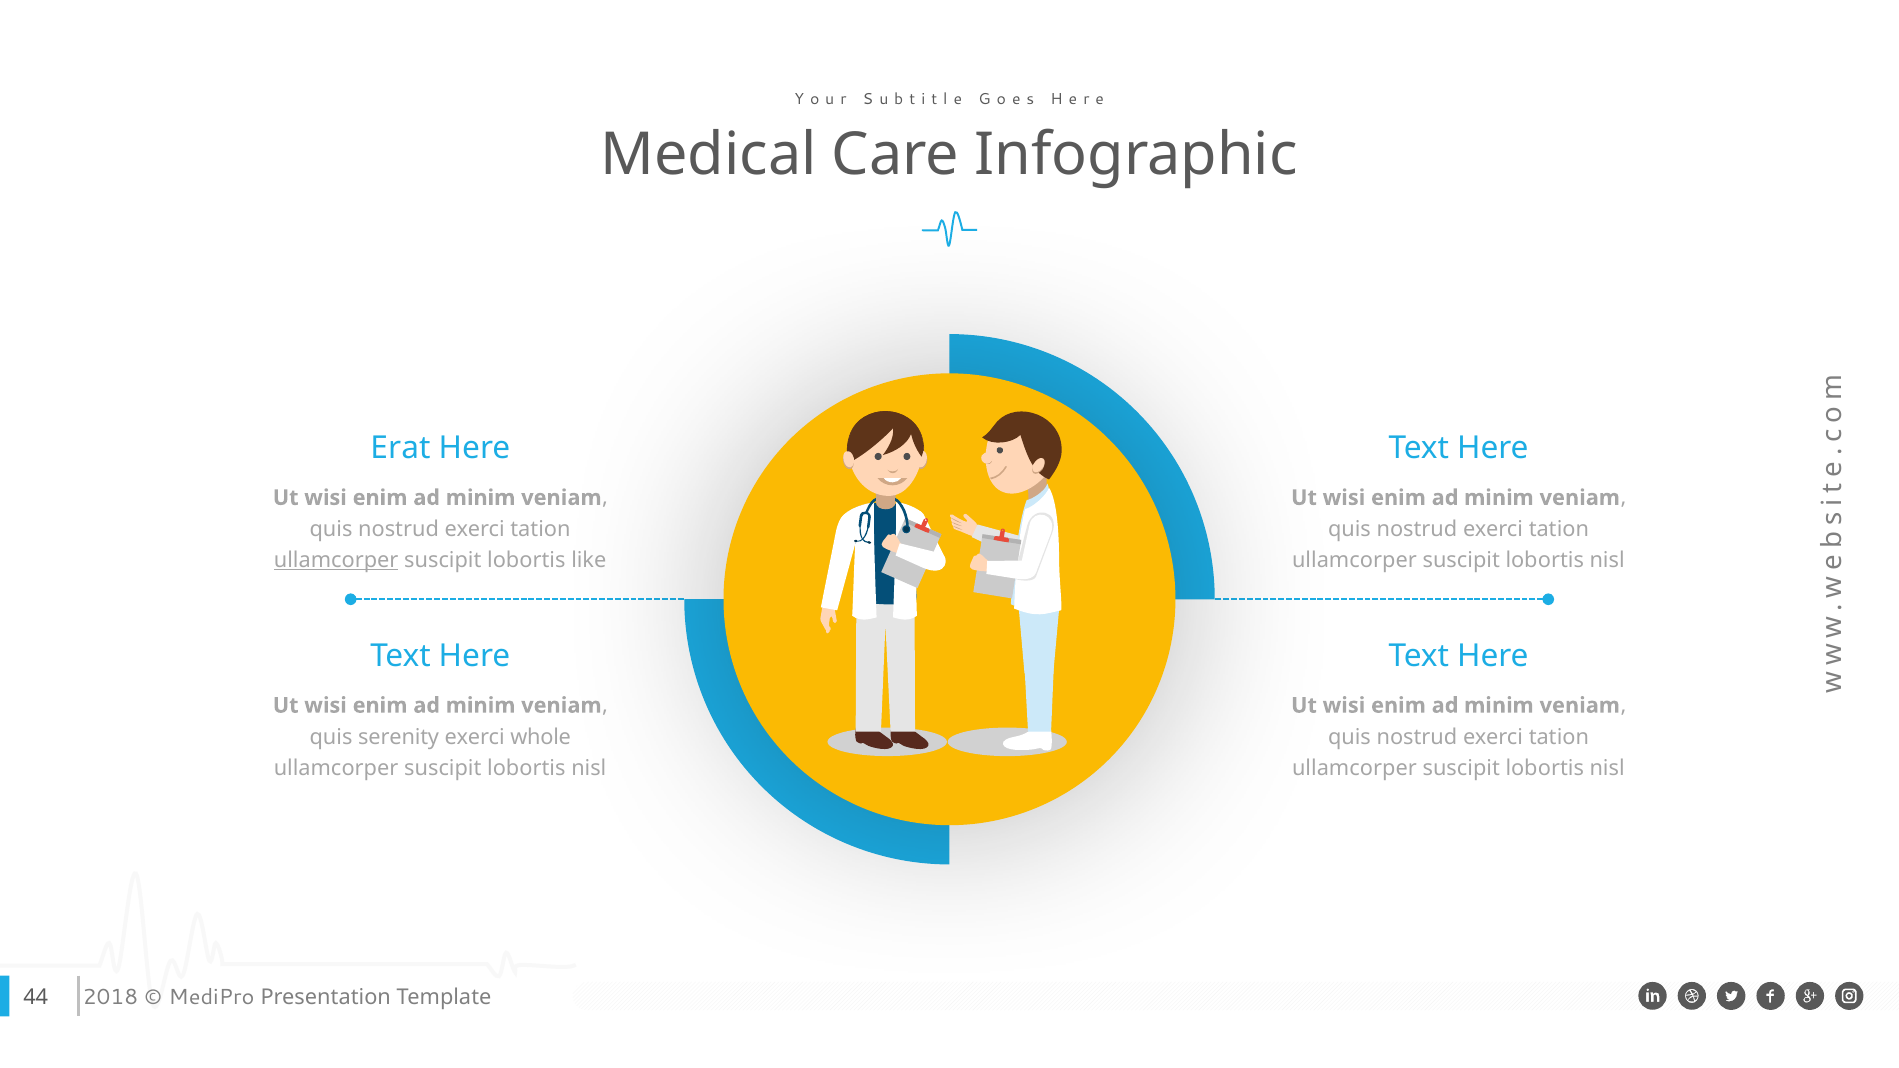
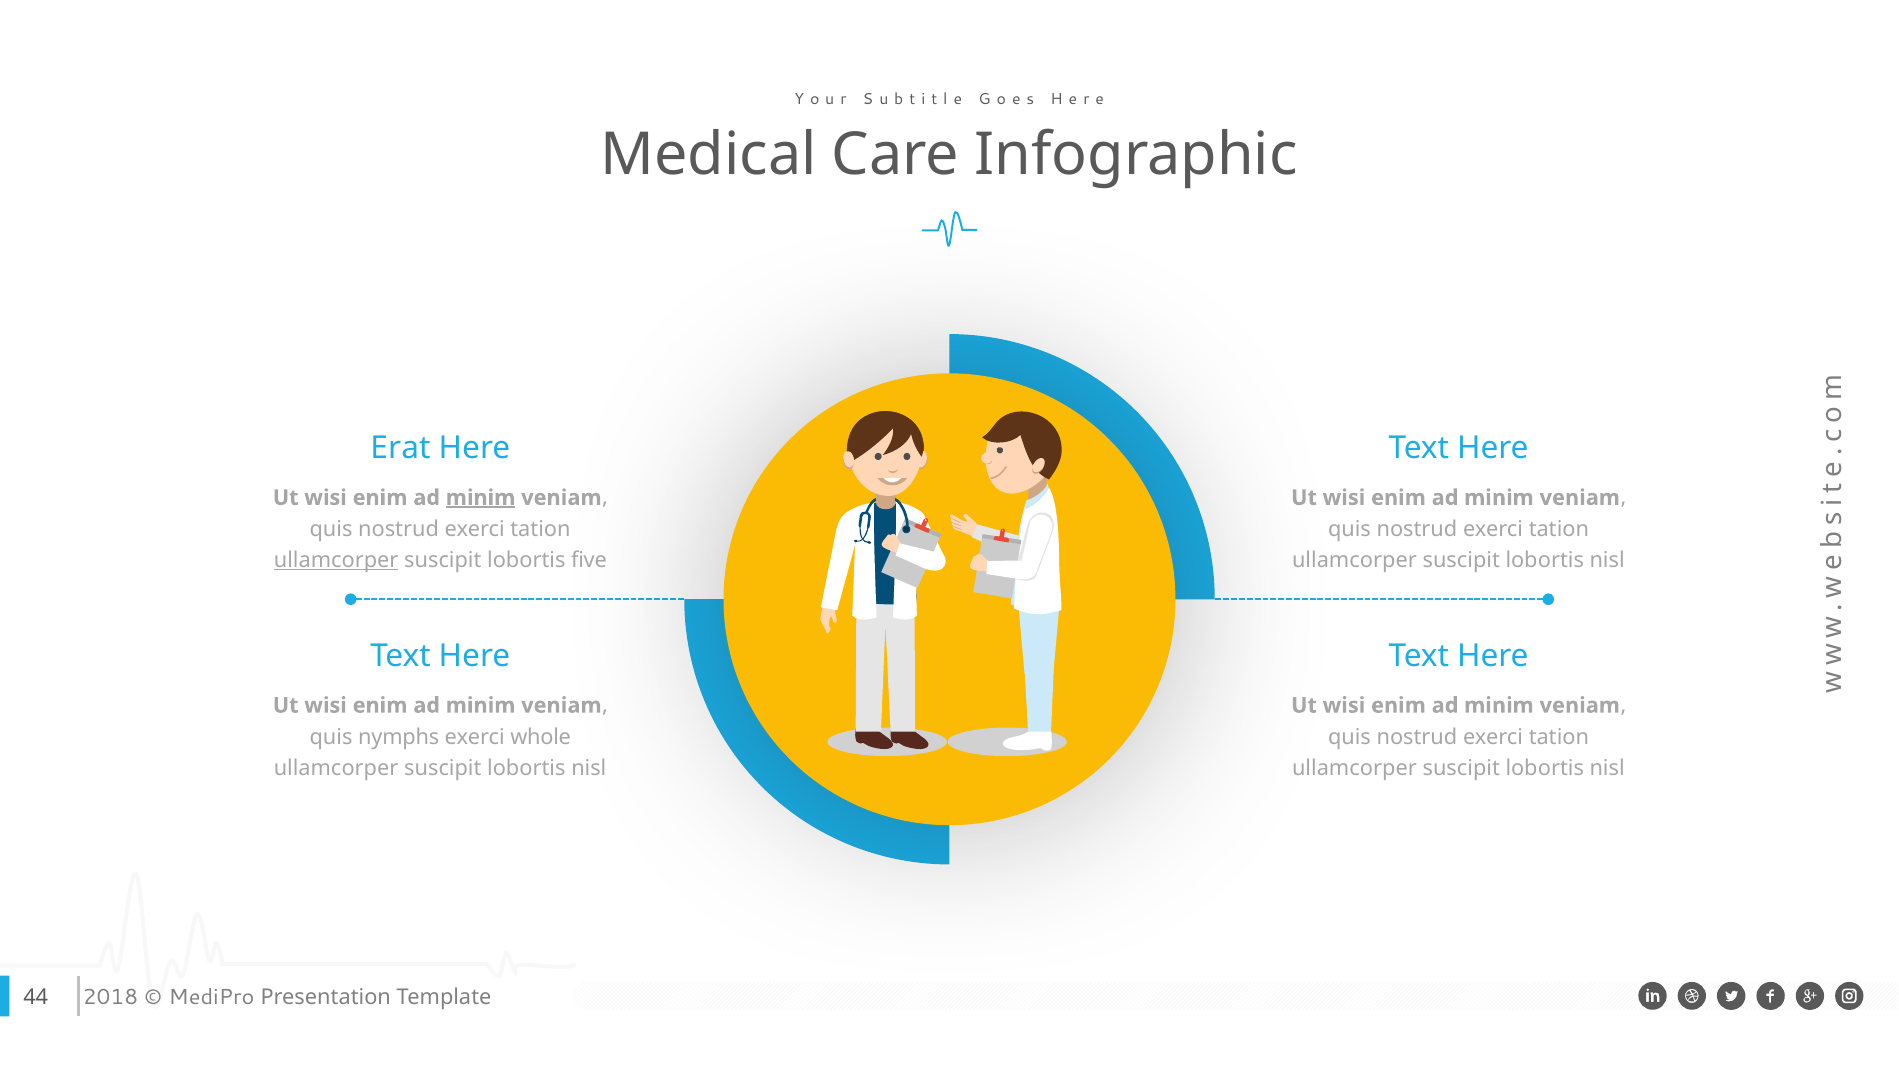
minim at (481, 498) underline: none -> present
like: like -> five
serenity: serenity -> nymphs
